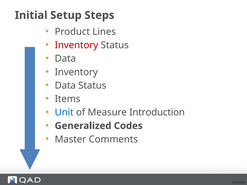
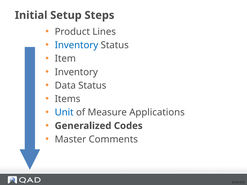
Inventory at (76, 45) colour: red -> blue
Data at (65, 59): Data -> Item
Introduction: Introduction -> Applications
